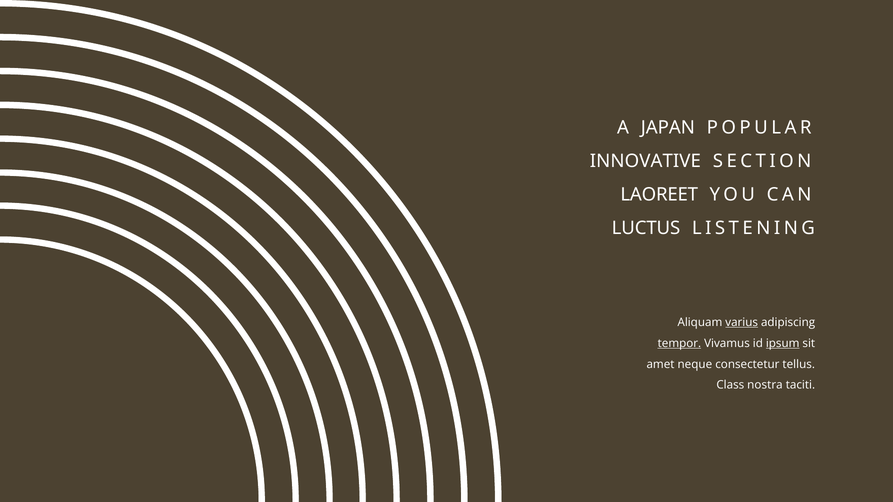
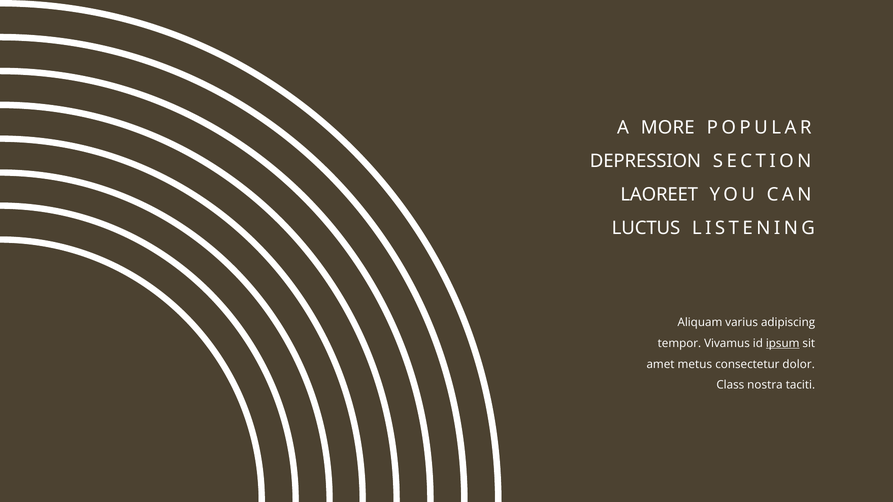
JAPAN: JAPAN -> MORE
INNOVATIVE: INNOVATIVE -> DEPRESSION
varius underline: present -> none
tempor underline: present -> none
neque: neque -> metus
tellus: tellus -> dolor
